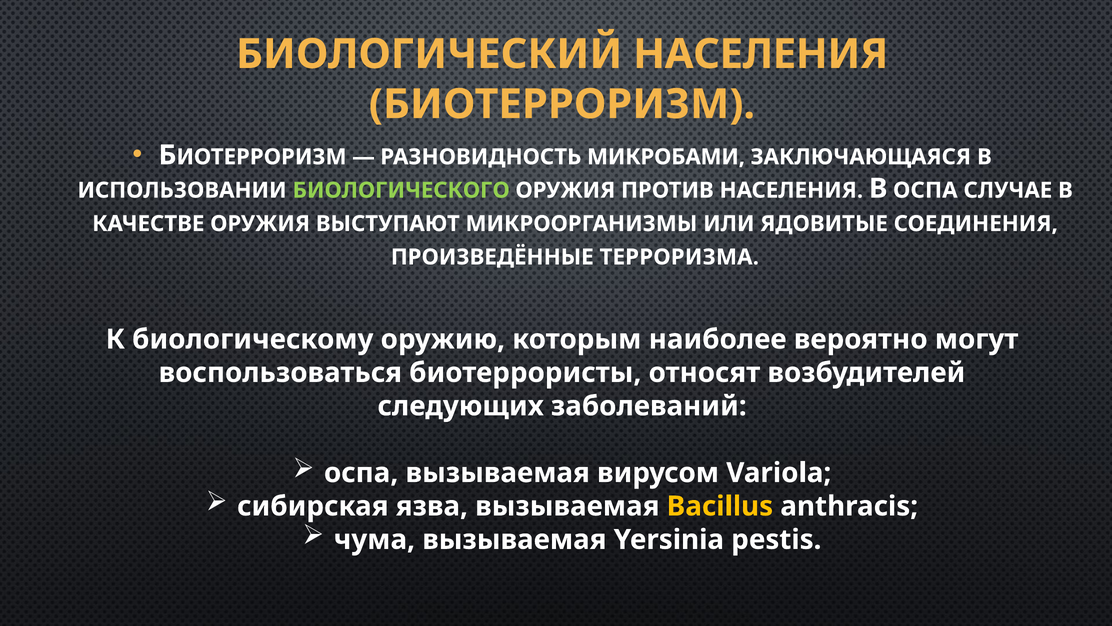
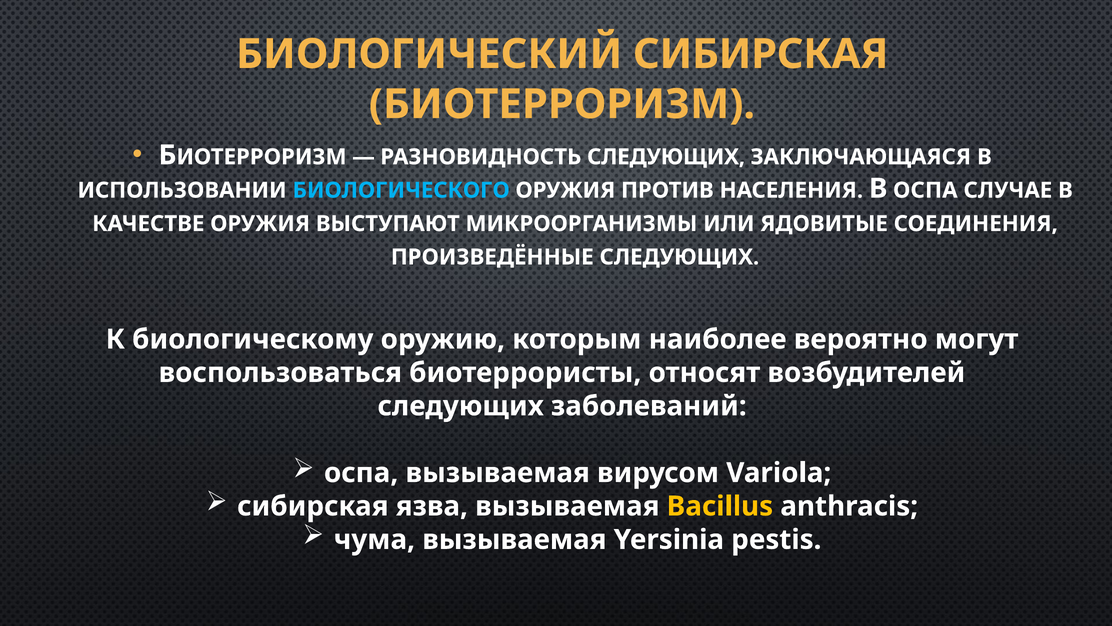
БИОЛОГИЧЕСКИЙ НАСЕЛЕНИЯ: НАСЕЛЕНИЯ -> СИБИРСКАЯ
РАЗНОВИДНОСТЬ МИКРОБАМИ: МИКРОБАМИ -> СЛЕДУЮЩИХ
БИОЛОГИЧЕСКОГО colour: light green -> light blue
ПРОИЗВЕДЁННЫЕ ТЕРРОРИЗМА: ТЕРРОРИЗМА -> СЛЕДУЮЩИХ
